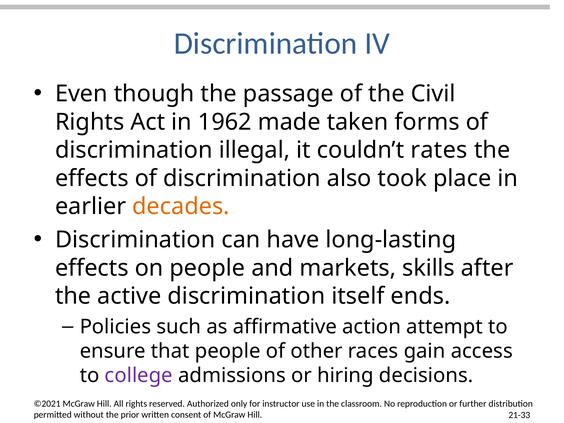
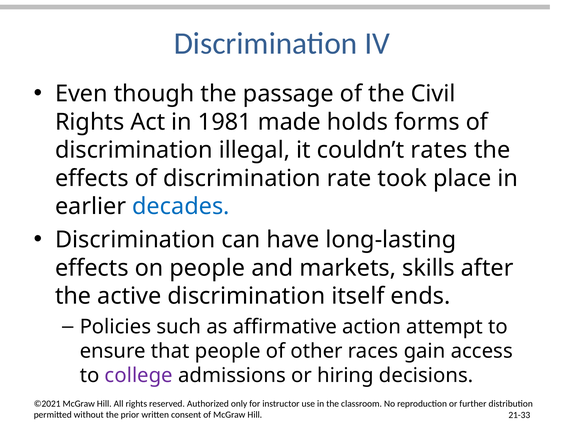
1962: 1962 -> 1981
taken: taken -> holds
also: also -> rate
decades colour: orange -> blue
